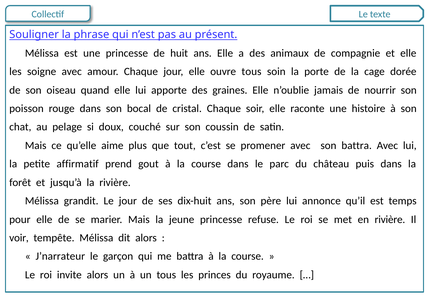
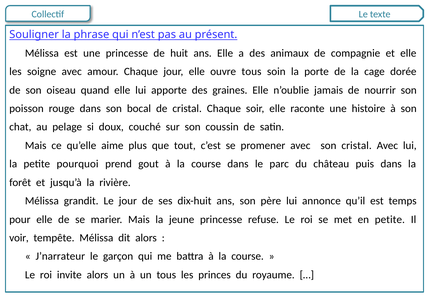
son battra: battra -> cristal
affirmatif: affirmatif -> pourquoi
en rivière: rivière -> petite
